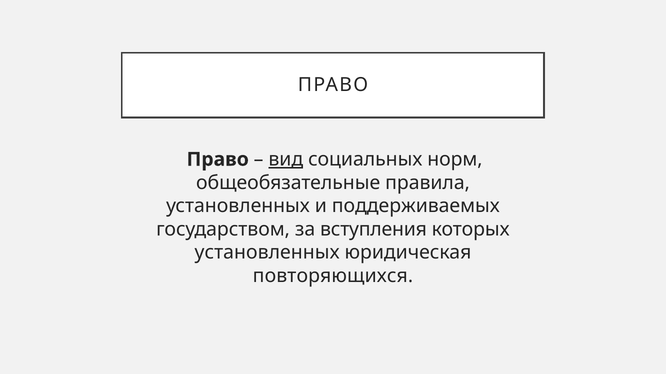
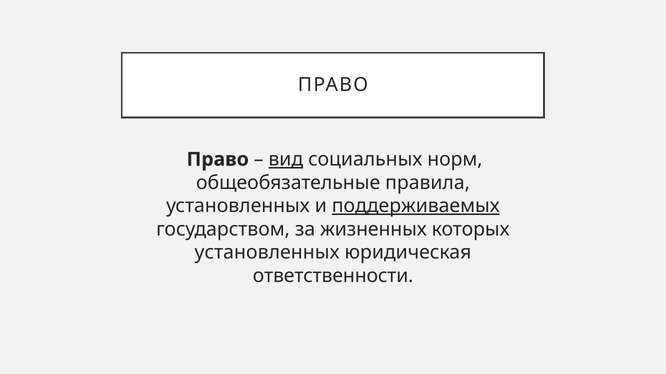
поддерживаемых underline: none -> present
вступления: вступления -> жизненных
повторяющихся: повторяющихся -> ответственности
